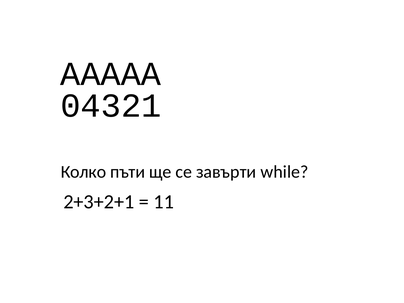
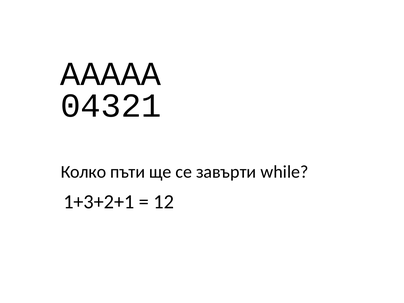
2+3+2+1: 2+3+2+1 -> 1+3+2+1
11: 11 -> 12
